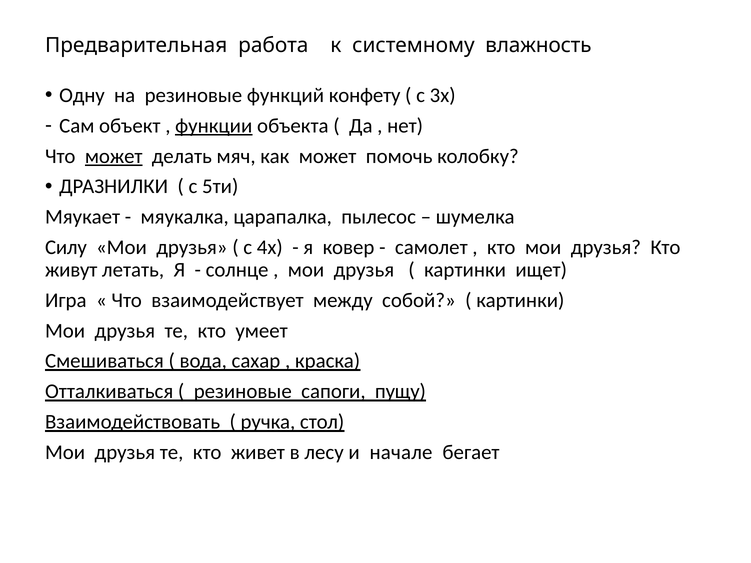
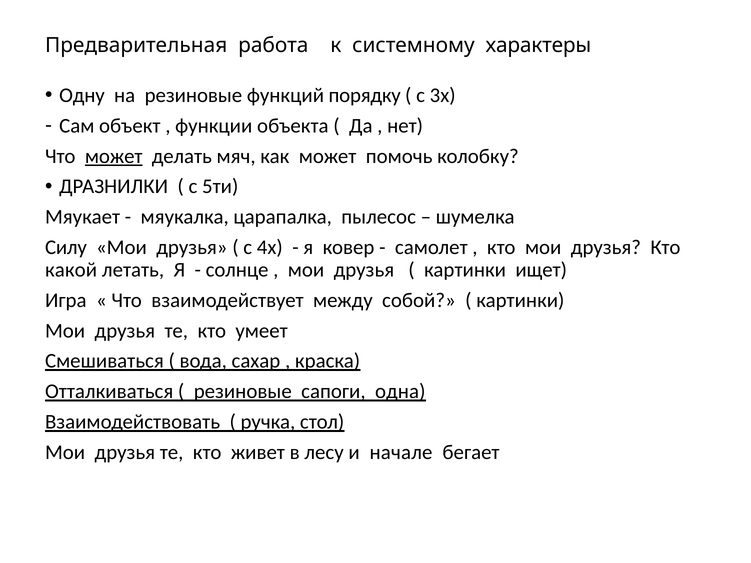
влажность: влажность -> характеры
конфету: конфету -> порядку
функции underline: present -> none
живут: живут -> какой
пущу: пущу -> одна
